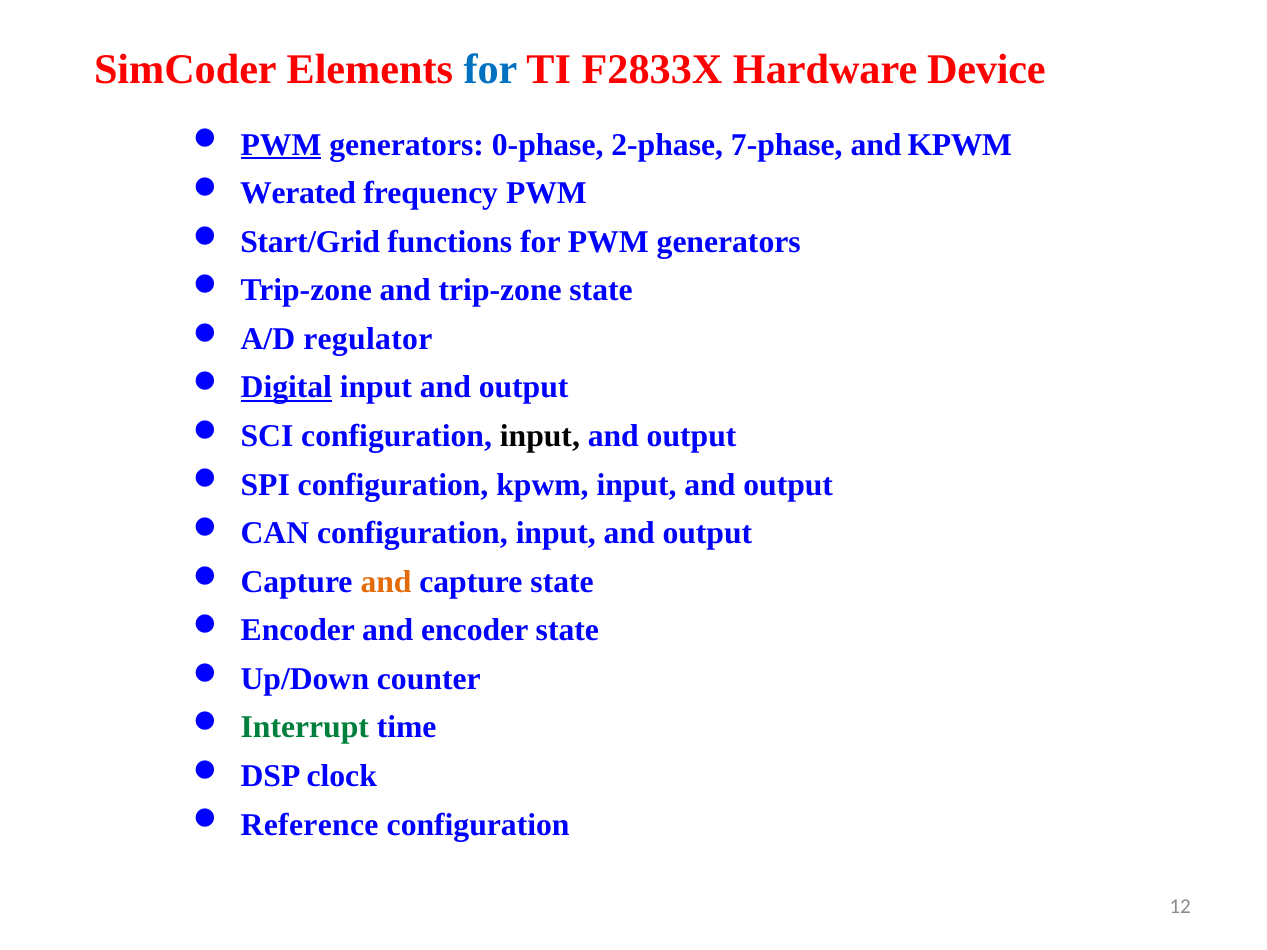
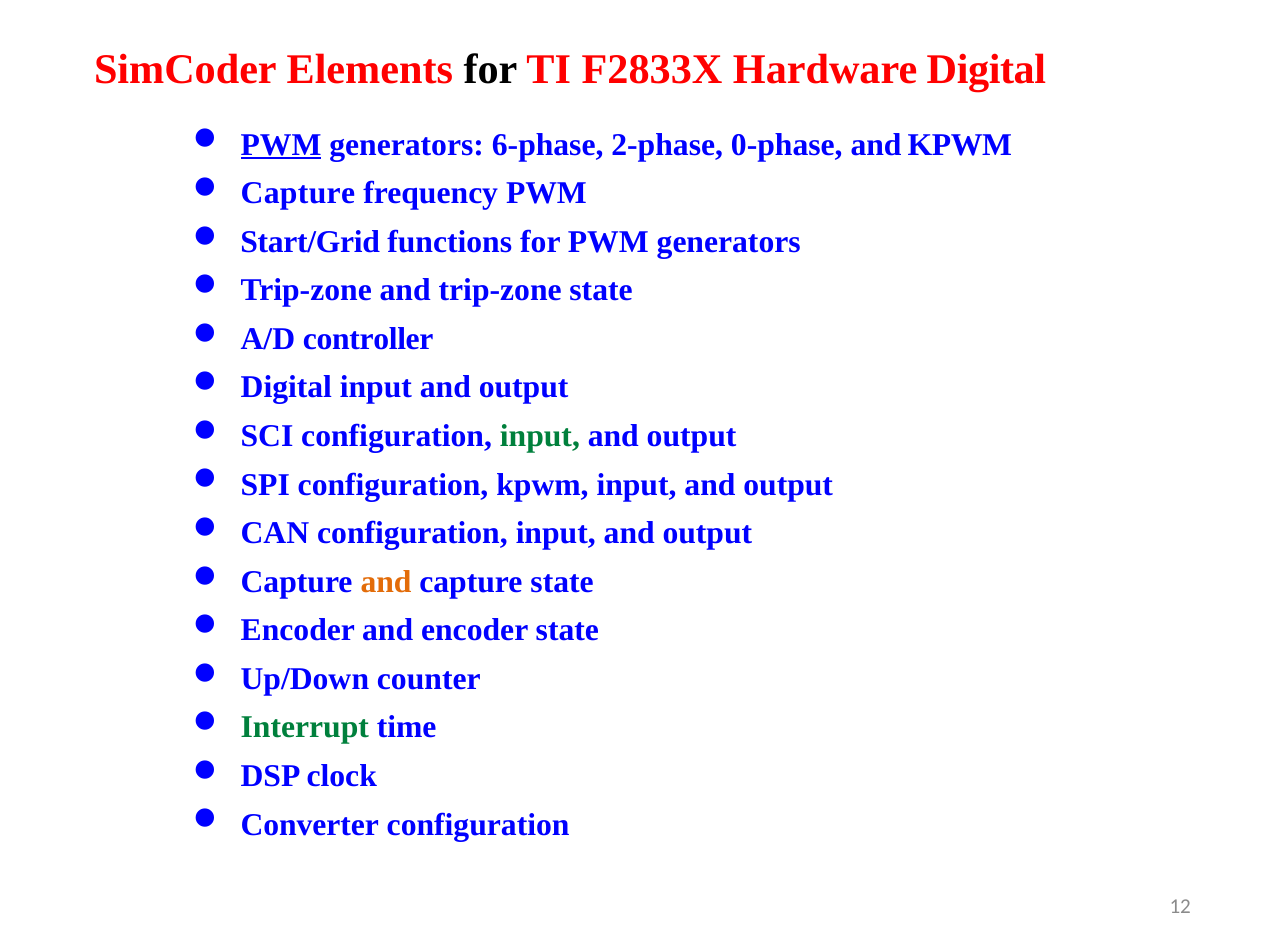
for at (490, 70) colour: blue -> black
Hardware Device: Device -> Digital
0-phase: 0-phase -> 6-phase
7-phase: 7-phase -> 0-phase
Werated at (298, 193): Werated -> Capture
regulator: regulator -> controller
Digital at (286, 388) underline: present -> none
input at (540, 436) colour: black -> green
Reference: Reference -> Converter
